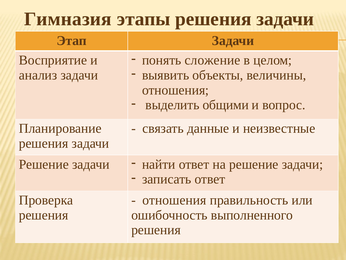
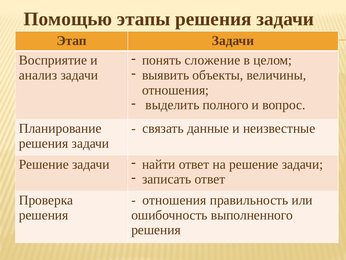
Гимназия: Гимназия -> Помощью
общими: общими -> полного
